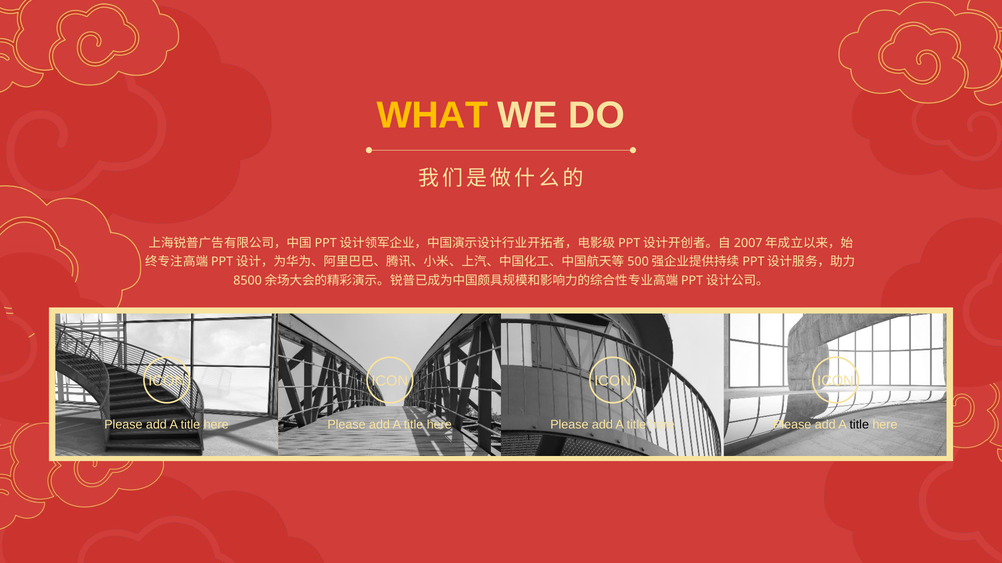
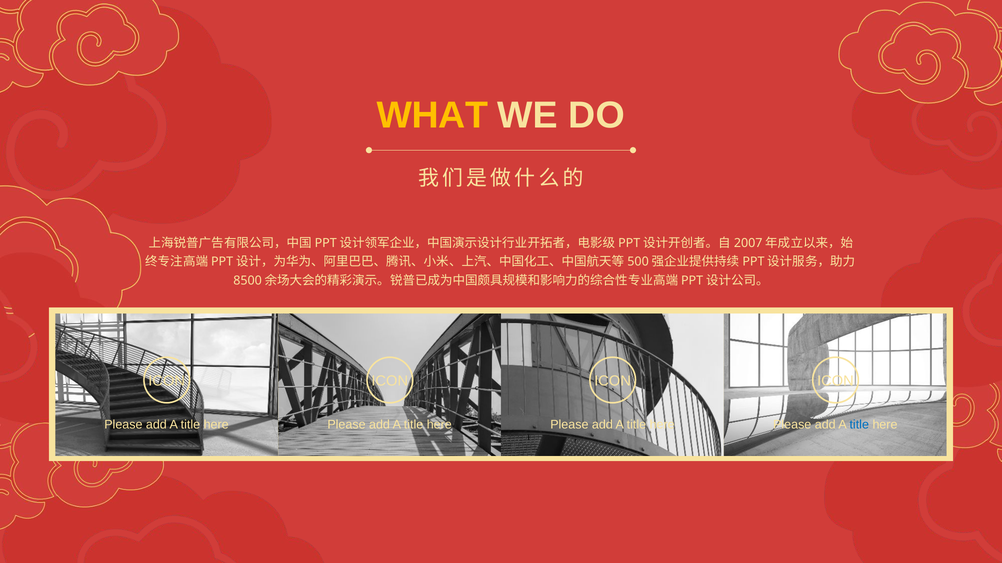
title at (859, 425) colour: black -> blue
